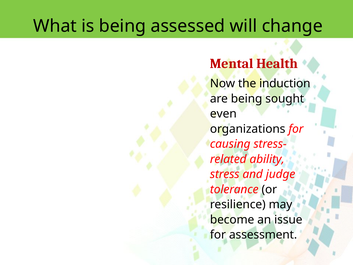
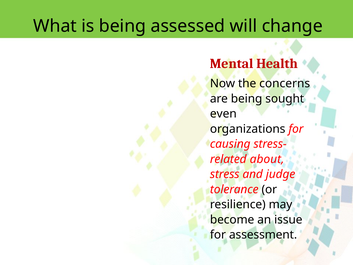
induction: induction -> concerns
ability: ability -> about
